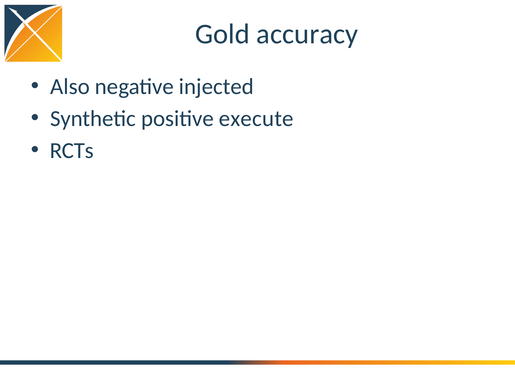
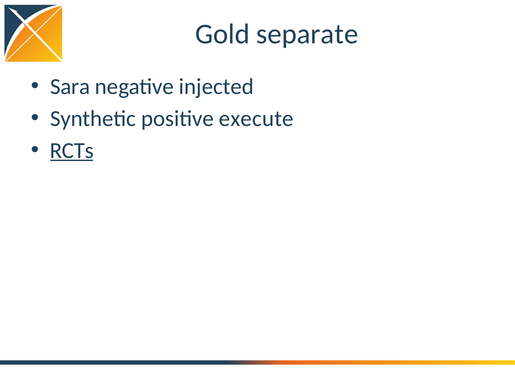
accuracy: accuracy -> separate
Also: Also -> Sara
RCTs underline: none -> present
